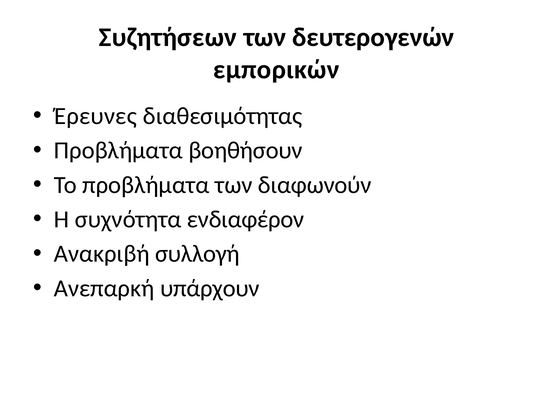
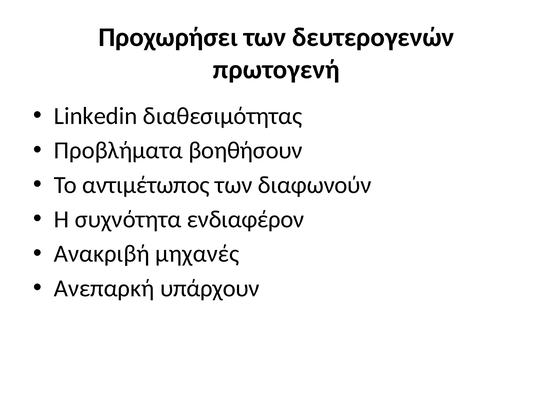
Συζητήσεων: Συζητήσεων -> Προχωρήσει
εμπορικών: εμπορικών -> πρωτογενή
Έρευνες: Έρευνες -> Linkedin
Το προβλήματα: προβλήματα -> αντιμέτωπος
συλλογή: συλλογή -> μηχανές
